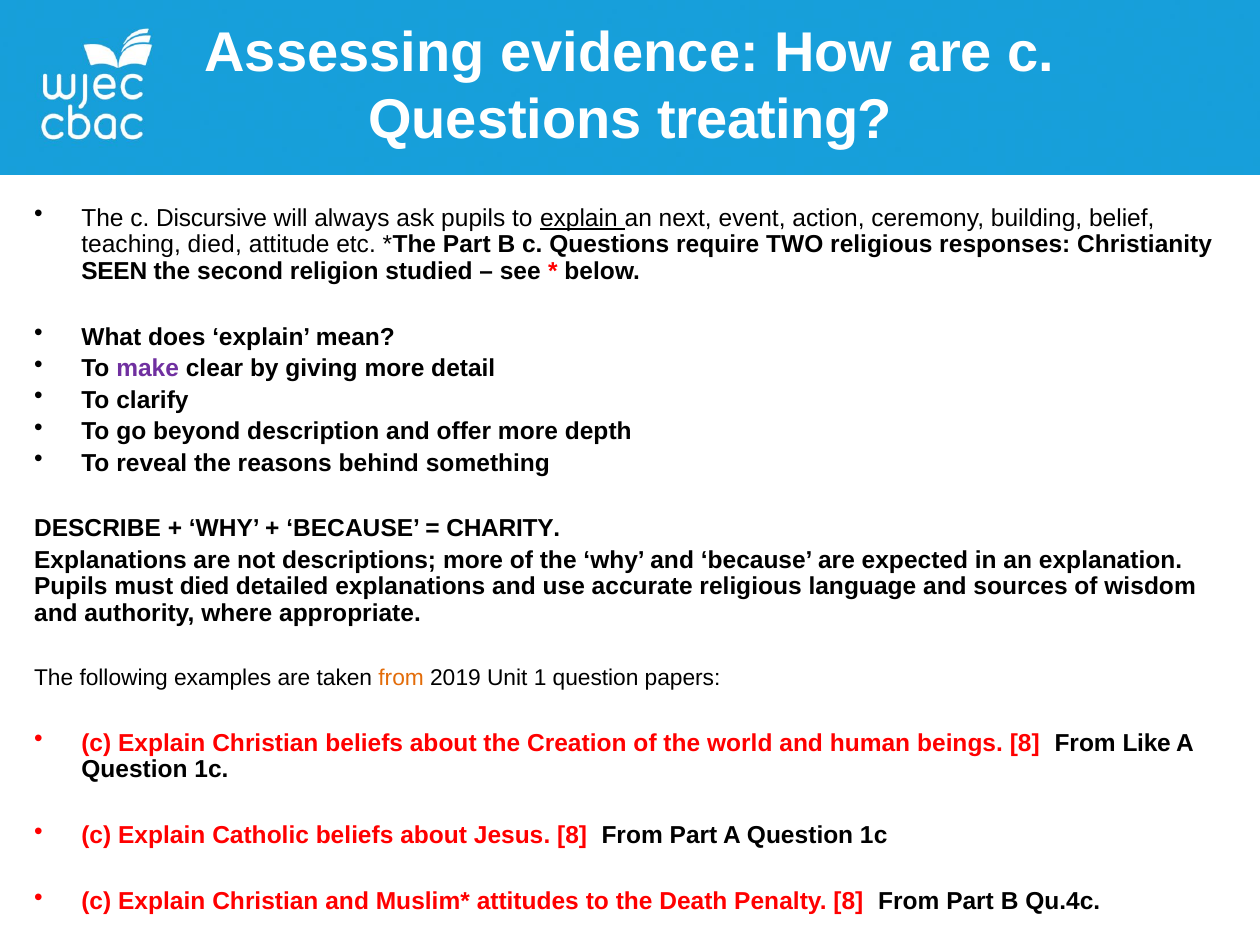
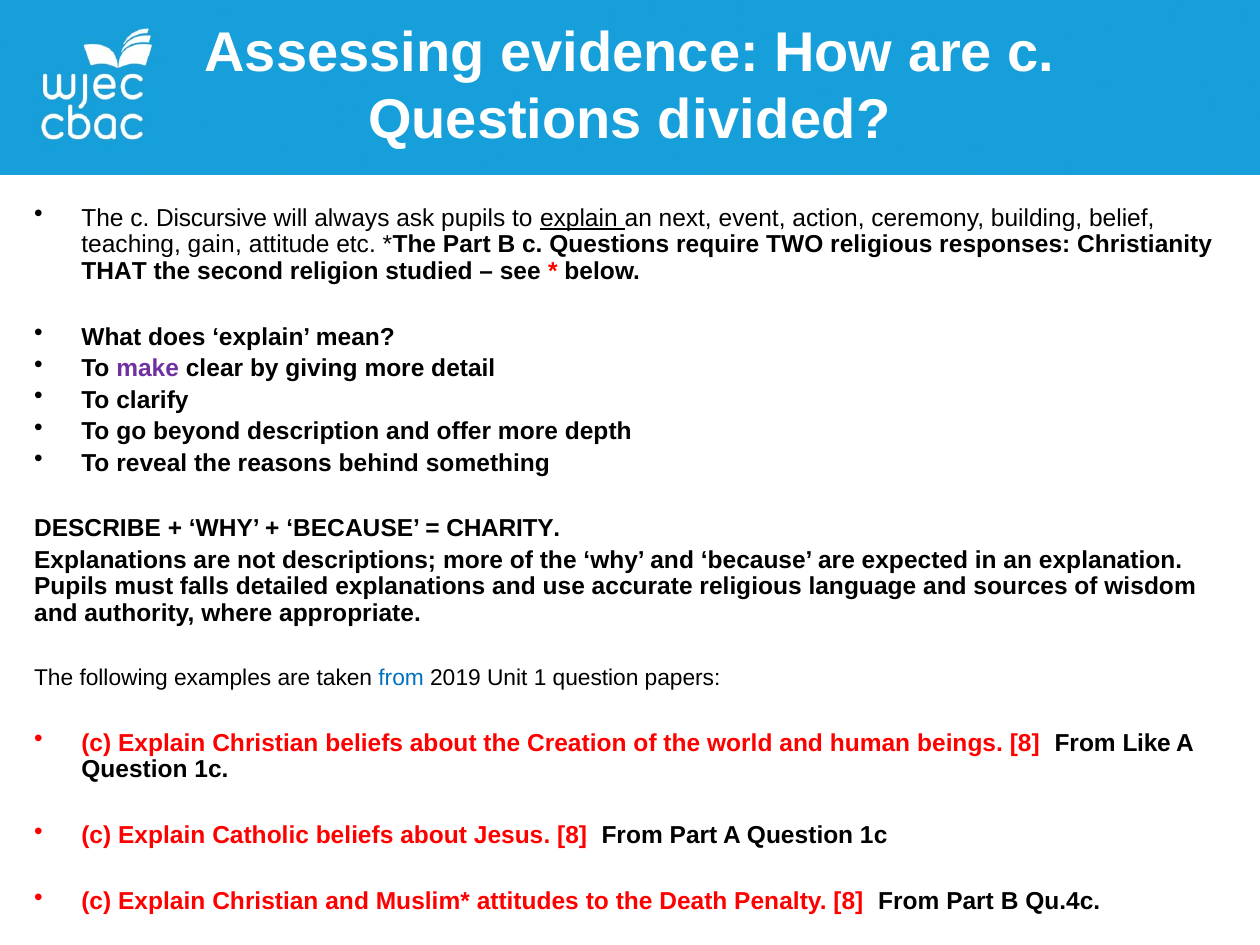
treating: treating -> divided
teaching died: died -> gain
SEEN: SEEN -> THAT
must died: died -> falls
from at (401, 678) colour: orange -> blue
